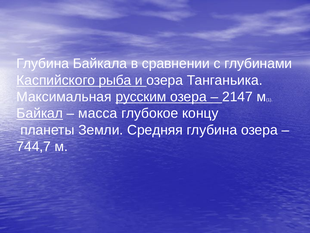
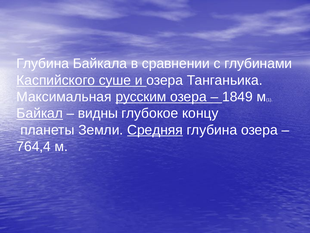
рыба: рыба -> суше
2147: 2147 -> 1849
масса: масса -> видны
Средняя underline: none -> present
744,7: 744,7 -> 764,4
